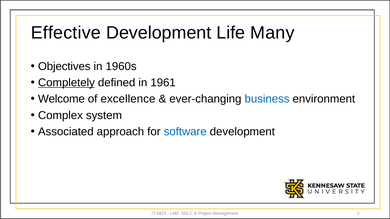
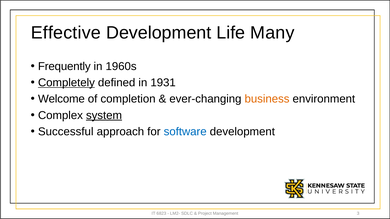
Objectives: Objectives -> Frequently
1961: 1961 -> 1931
excellence: excellence -> completion
business colour: blue -> orange
system underline: none -> present
Associated: Associated -> Successful
